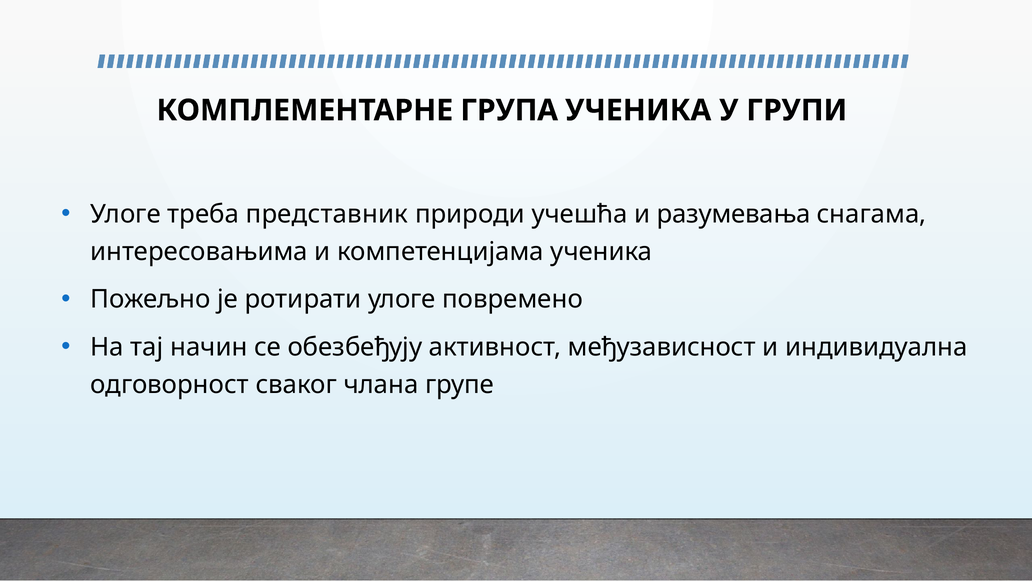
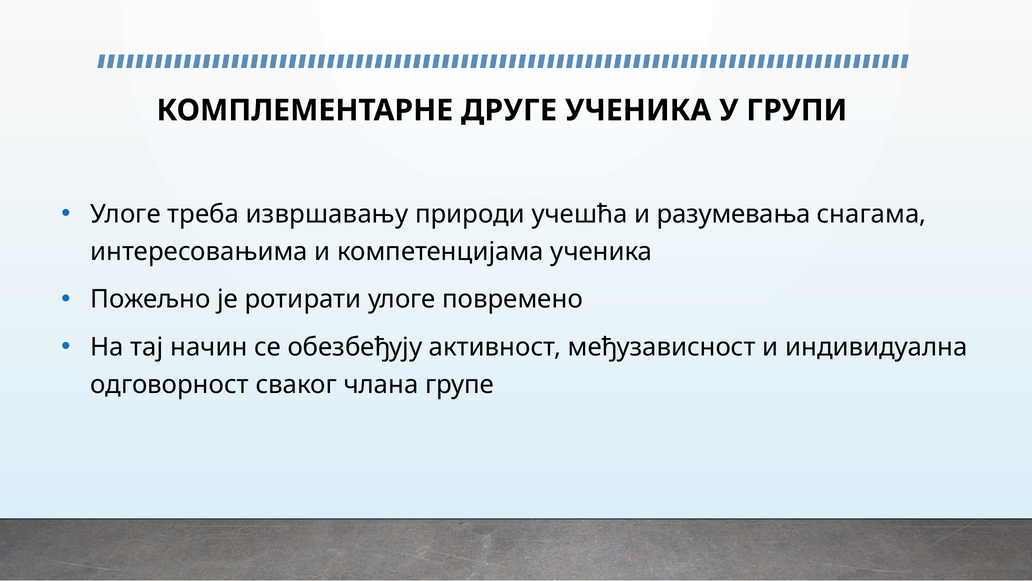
ГРУПА: ГРУПА -> ДРУГЕ
представник: представник -> извршавању
